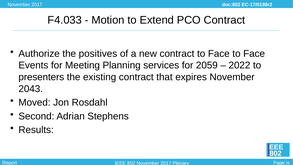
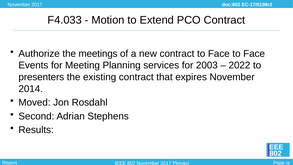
positives: positives -> meetings
2059: 2059 -> 2003
2043: 2043 -> 2014
